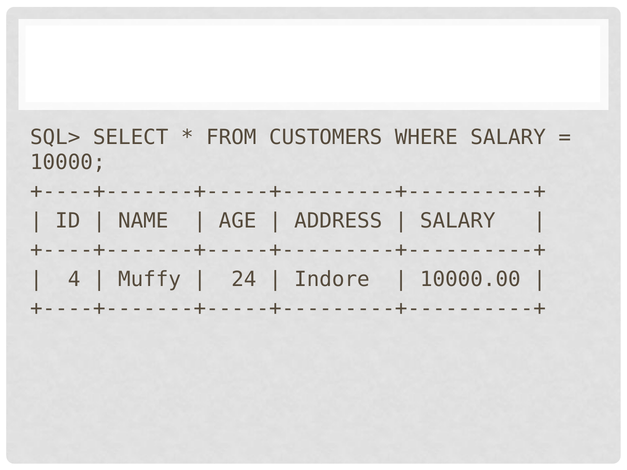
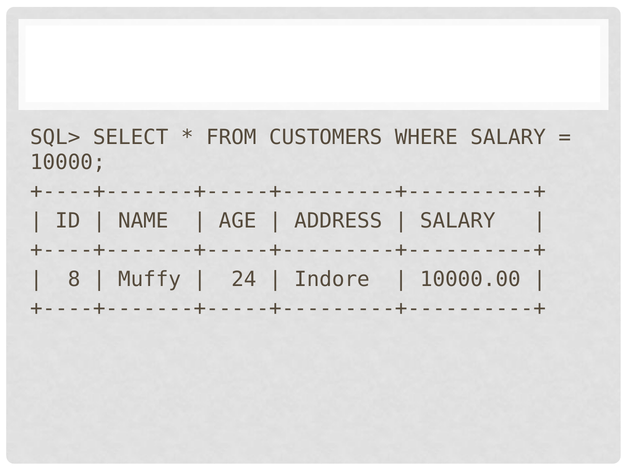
4: 4 -> 8
